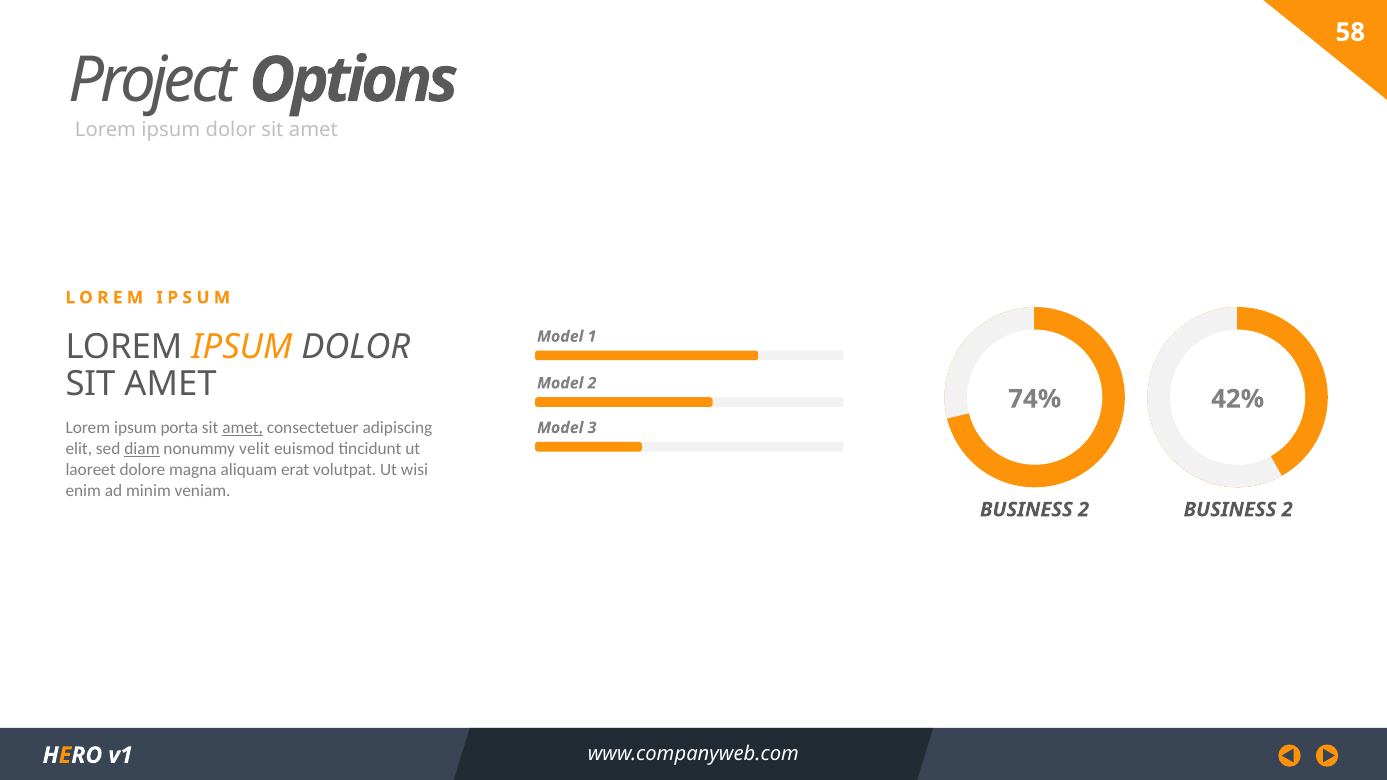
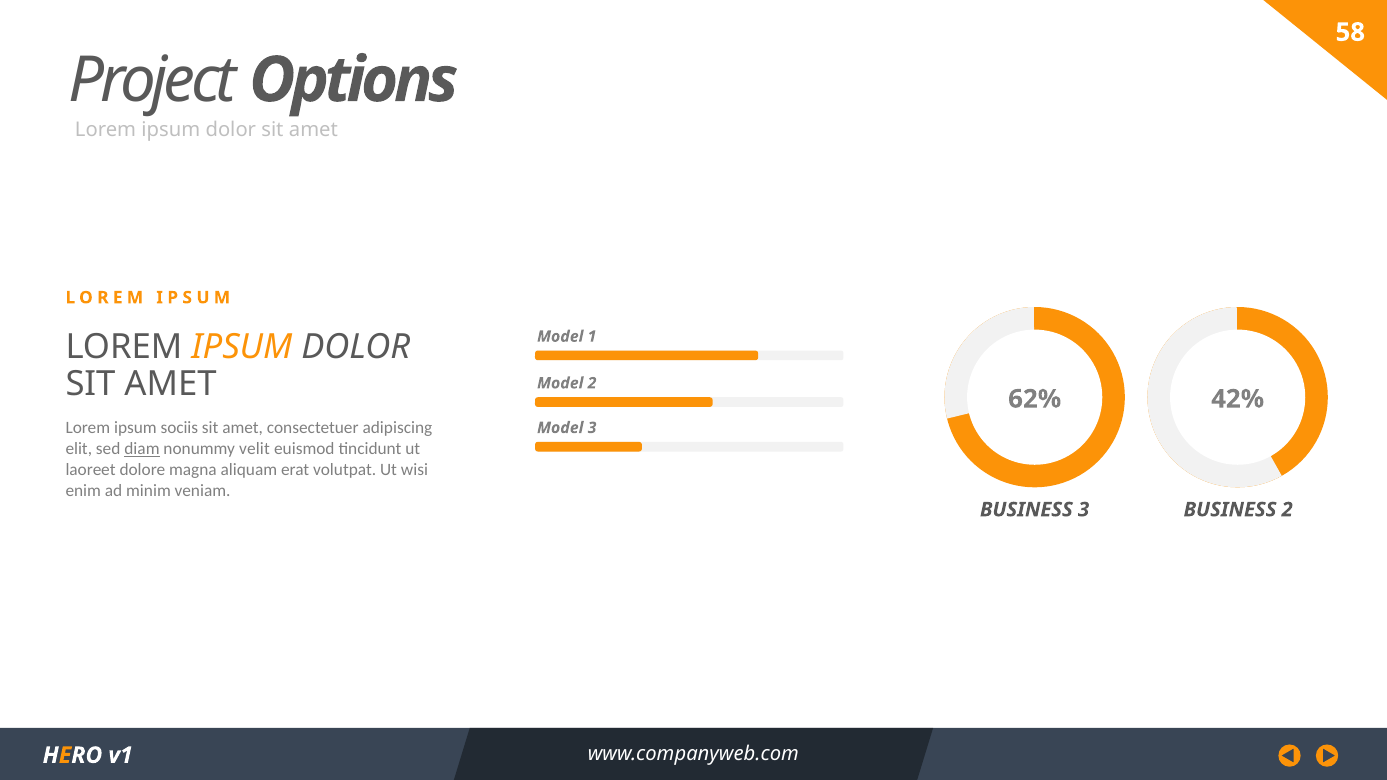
74%: 74% -> 62%
porta: porta -> sociis
amet at (243, 428) underline: present -> none
2 at (1084, 510): 2 -> 3
